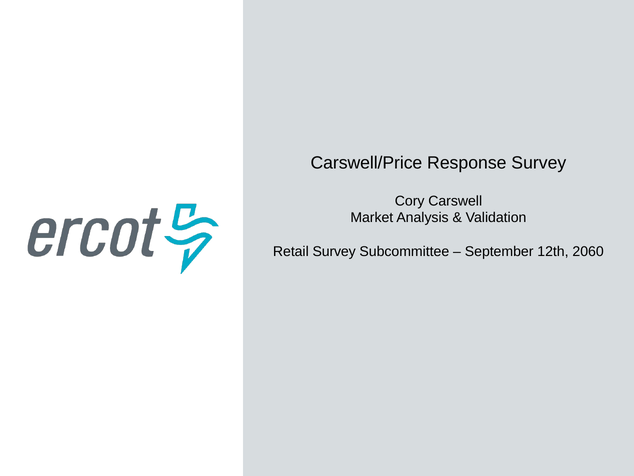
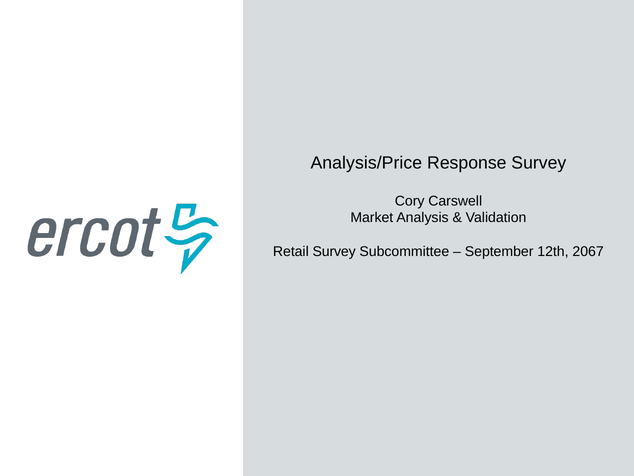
Carswell/Price: Carswell/Price -> Analysis/Price
2060: 2060 -> 2067
